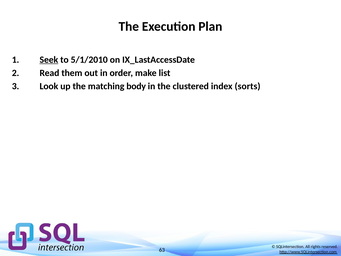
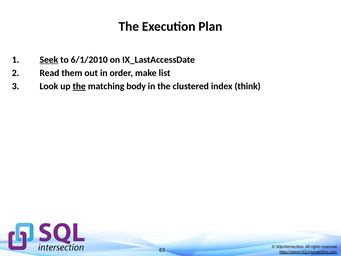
5/1/2010: 5/1/2010 -> 6/1/2010
the at (79, 86) underline: none -> present
sorts: sorts -> think
